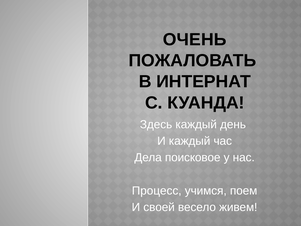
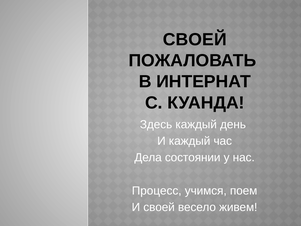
ОЧЕНЬ at (195, 39): ОЧЕНЬ -> СВОЕЙ
поисковое: поисковое -> состоянии
